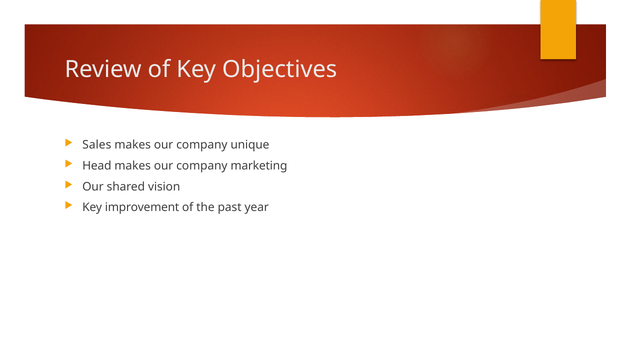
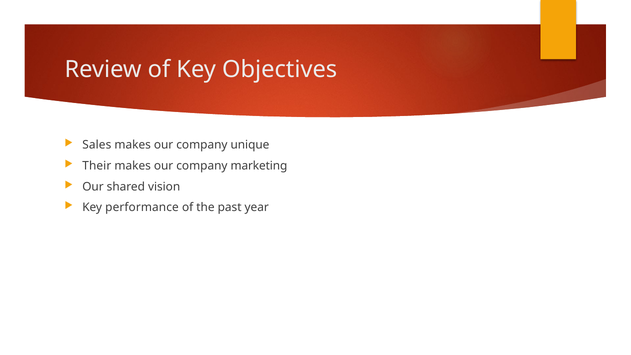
Head: Head -> Their
improvement: improvement -> performance
